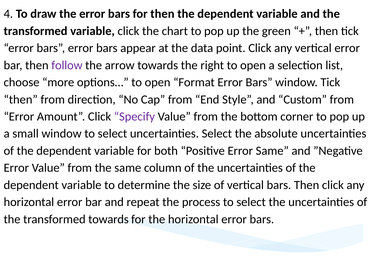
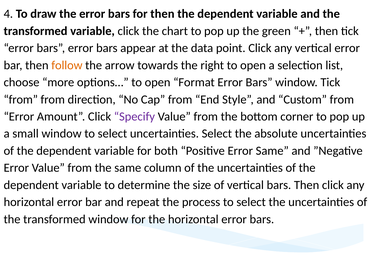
follow colour: purple -> orange
then at (21, 99): then -> from
transformed towards: towards -> window
